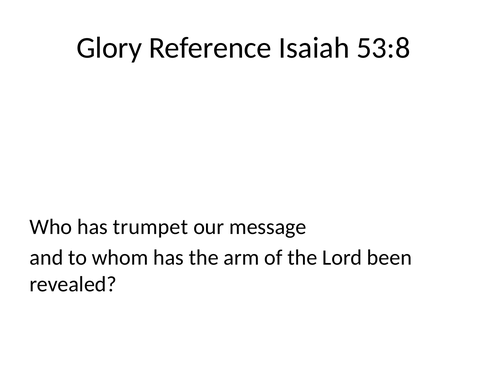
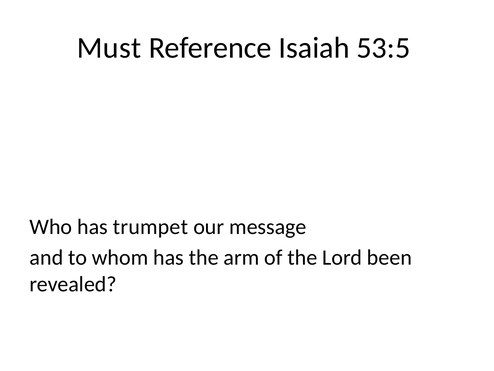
Glory: Glory -> Must
53:8: 53:8 -> 53:5
